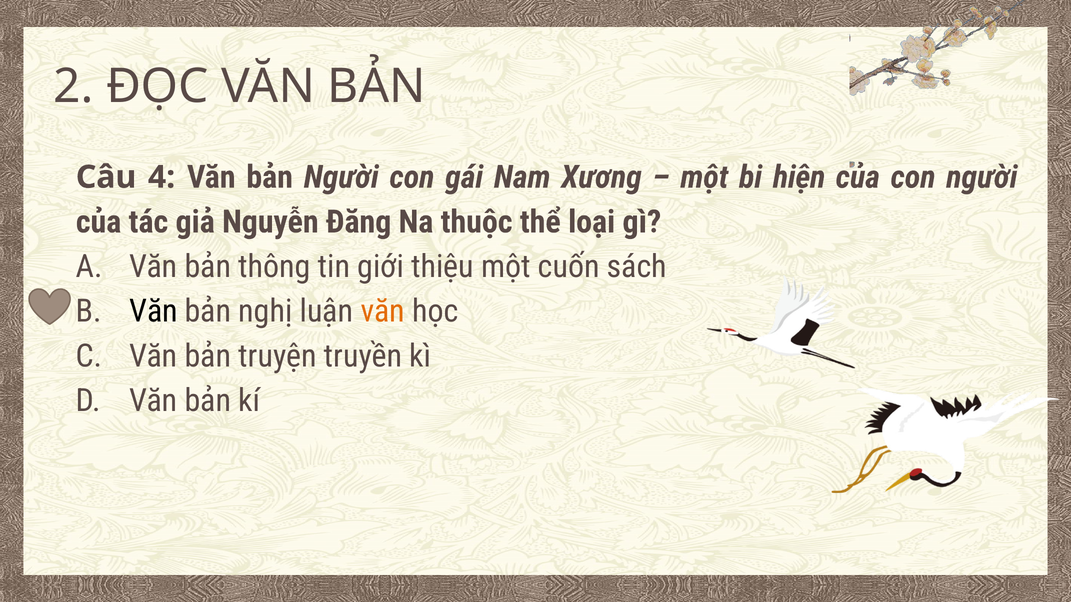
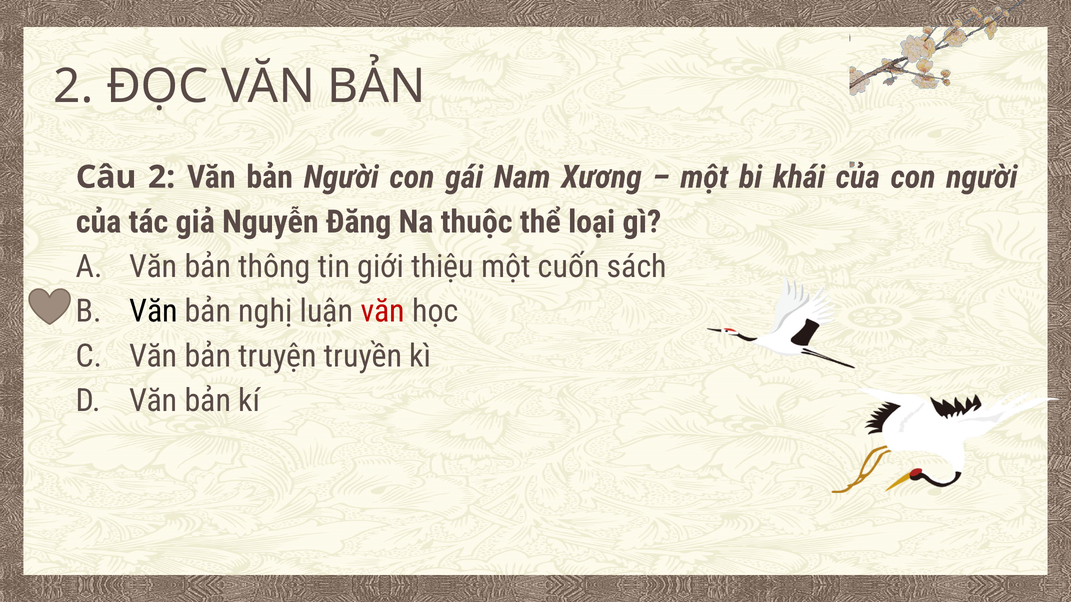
Câu 4: 4 -> 2
hiện: hiện -> khái
văn at (383, 312) colour: orange -> red
